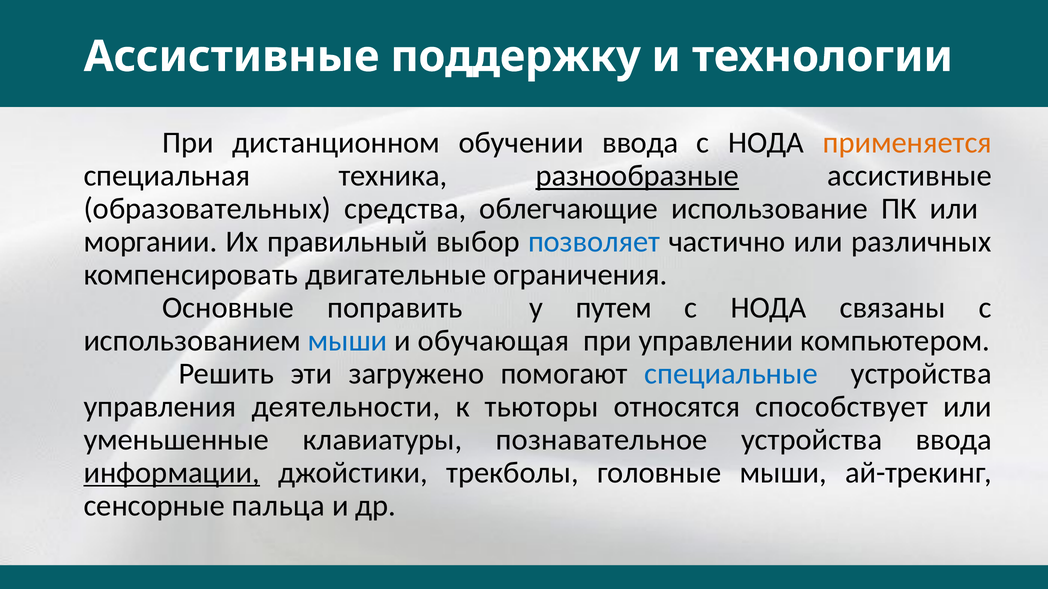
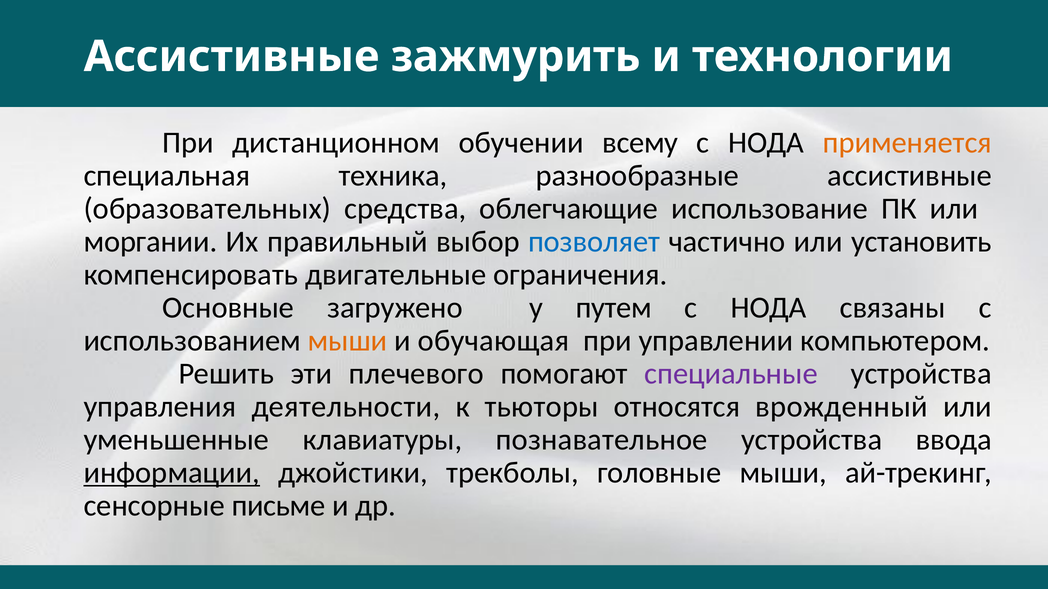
поддержку: поддержку -> зажмурить
обучении ввода: ввода -> всему
разнообразные underline: present -> none
различных: различных -> установить
поправить: поправить -> загружено
мыши at (348, 341) colour: blue -> orange
загружено: загружено -> плечевого
специальные colour: blue -> purple
способствует: способствует -> врожденный
пальца: пальца -> письме
